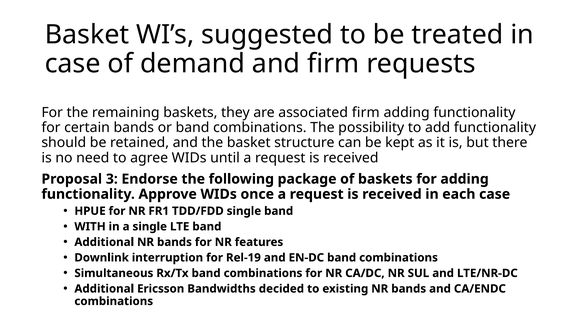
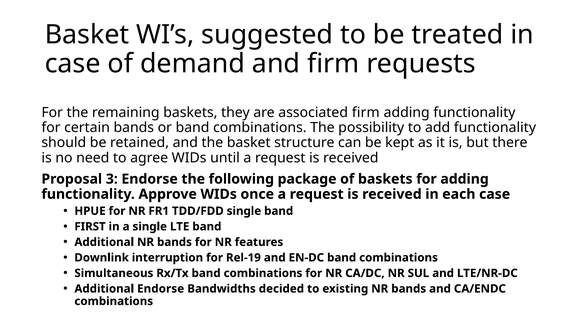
WITH: WITH -> FIRST
Additional Ericsson: Ericsson -> Endorse
